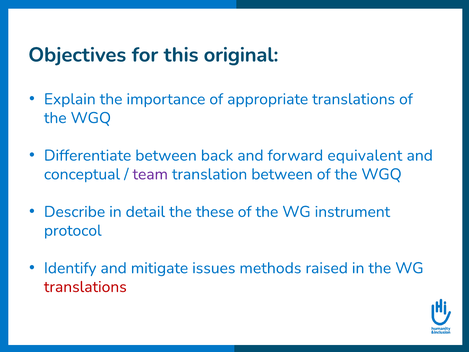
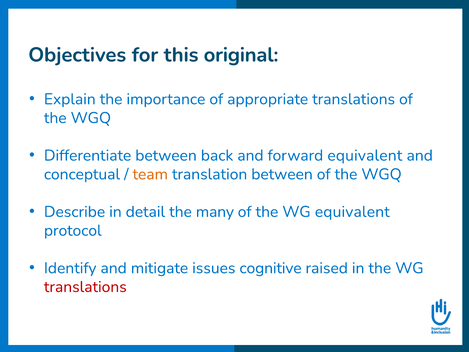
team colour: purple -> orange
these: these -> many
WG instrument: instrument -> equivalent
methods: methods -> cognitive
